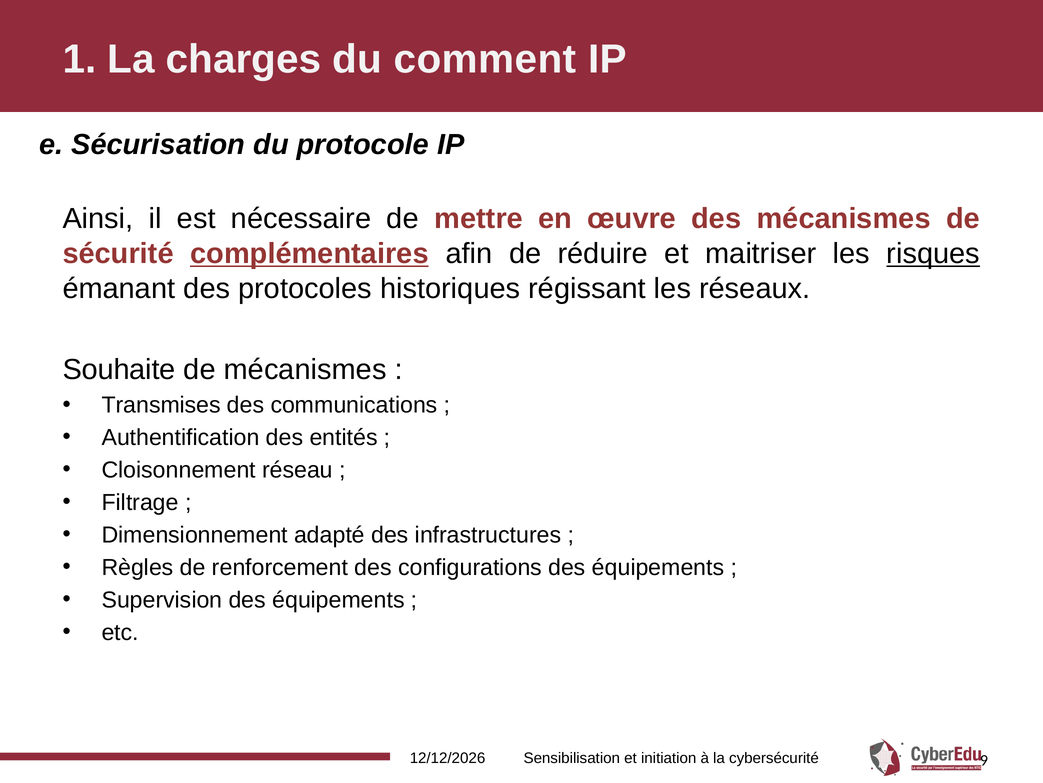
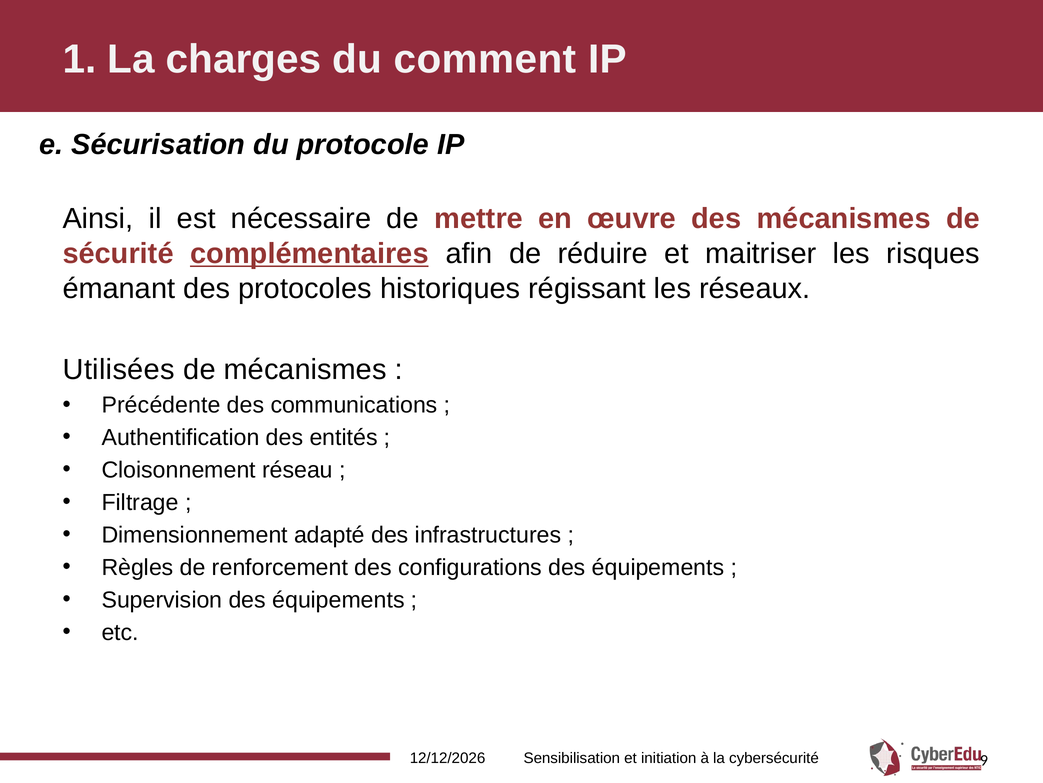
risques underline: present -> none
Souhaite: Souhaite -> Utilisées
Transmises: Transmises -> Précédente
